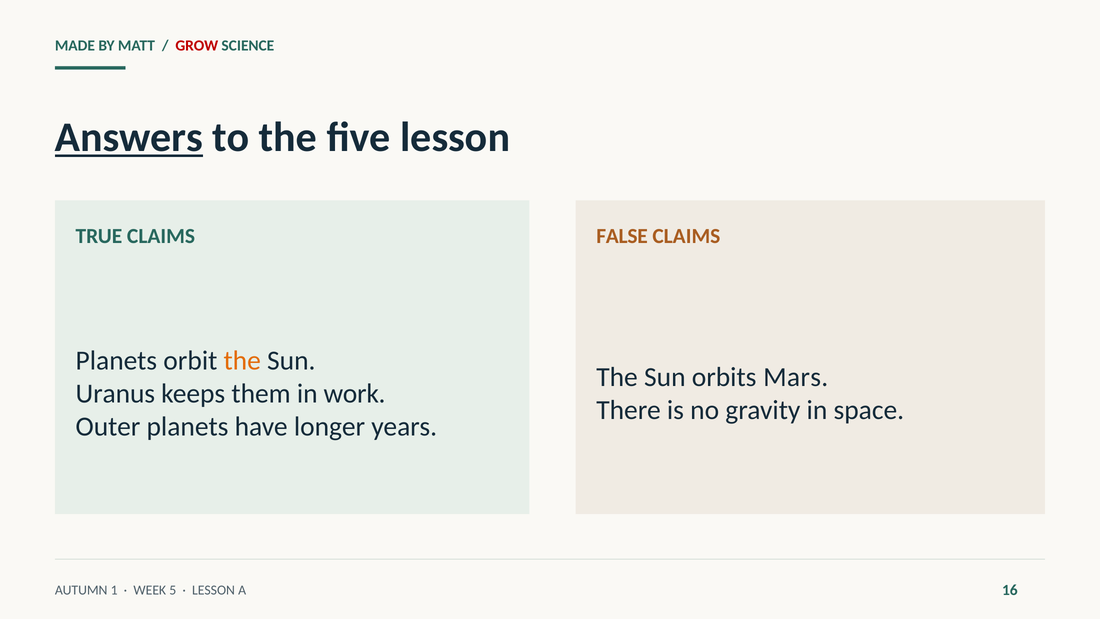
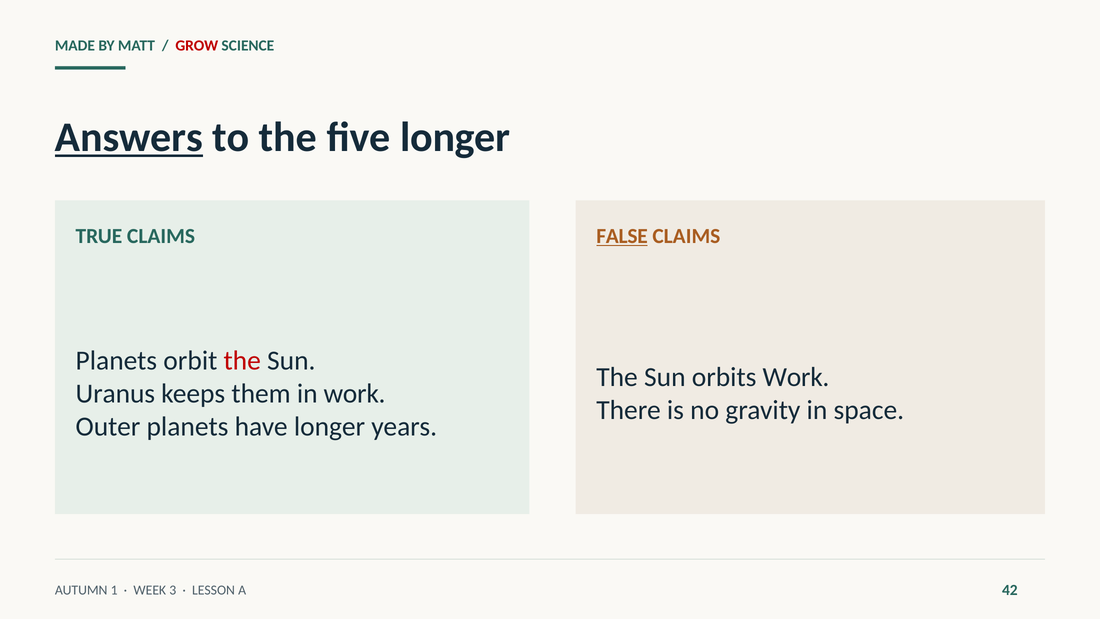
five lesson: lesson -> longer
FALSE underline: none -> present
the at (242, 360) colour: orange -> red
orbits Mars: Mars -> Work
5: 5 -> 3
16: 16 -> 42
